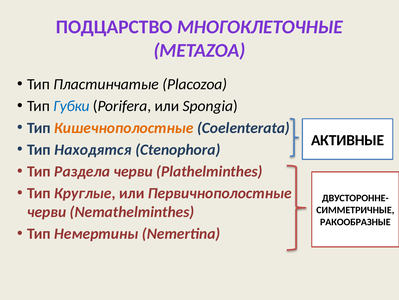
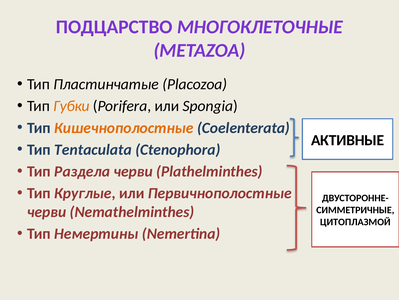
Губки colour: blue -> orange
Находятся: Находятся -> Tentaculata
РАКООБРАЗНЫЕ: РАКООБРАЗНЫЕ -> ЦИТОПЛАЗМОЙ
